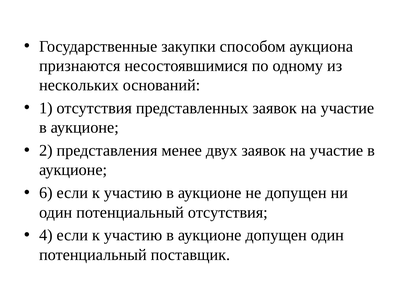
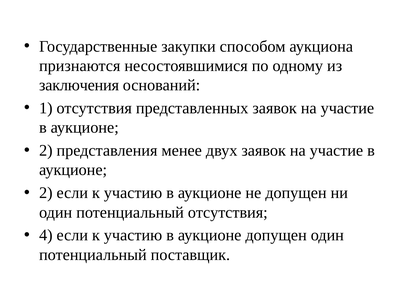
нескольких: нескольких -> заключения
6 at (46, 193): 6 -> 2
